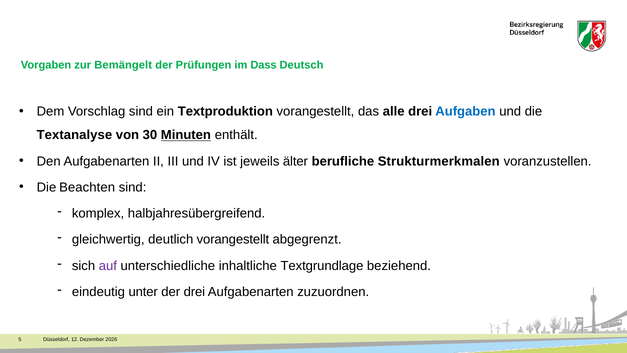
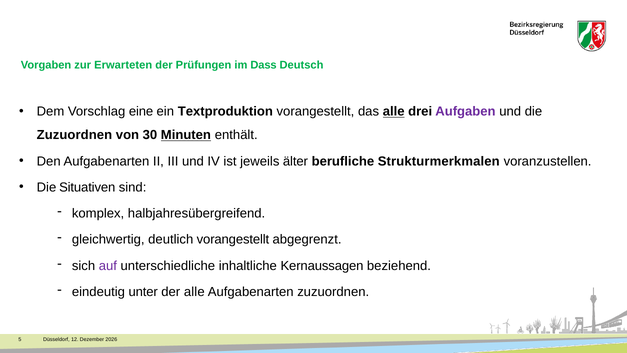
Bemängelt: Bemängelt -> Erwarteten
Vorschlag sind: sind -> eine
alle at (394, 111) underline: none -> present
Aufgaben colour: blue -> purple
Textanalyse at (74, 135): Textanalyse -> Zuzuordnen
Beachten: Beachten -> Situativen
Textgrundlage: Textgrundlage -> Kernaussagen
der drei: drei -> alle
